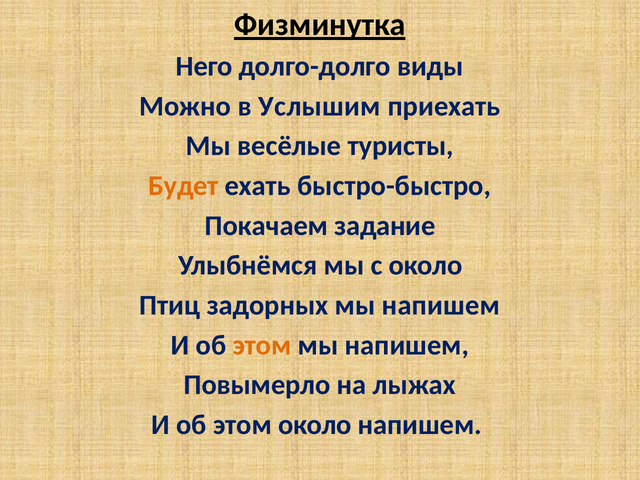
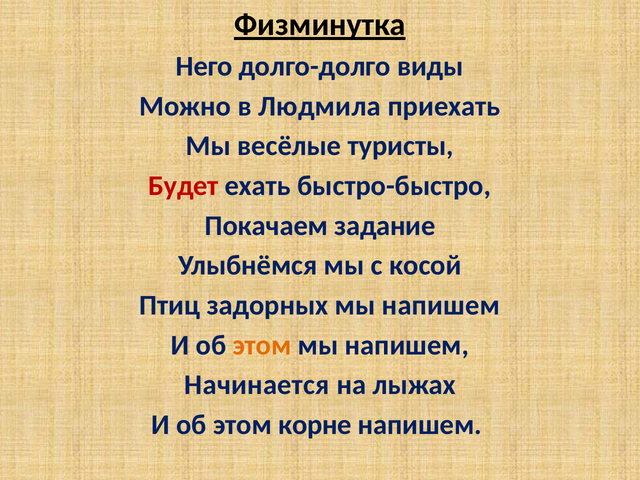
Услышим: Услышим -> Людмила
Будет colour: orange -> red
с около: около -> косой
Повымерло: Повымерло -> Начинается
этом около: около -> корне
